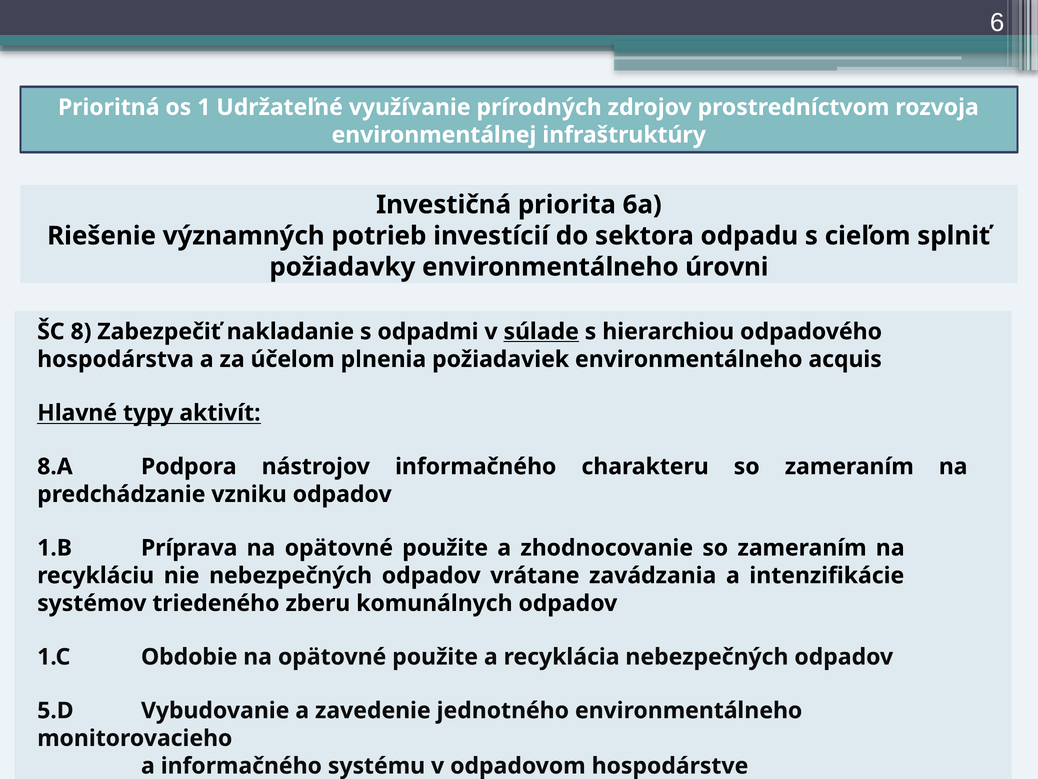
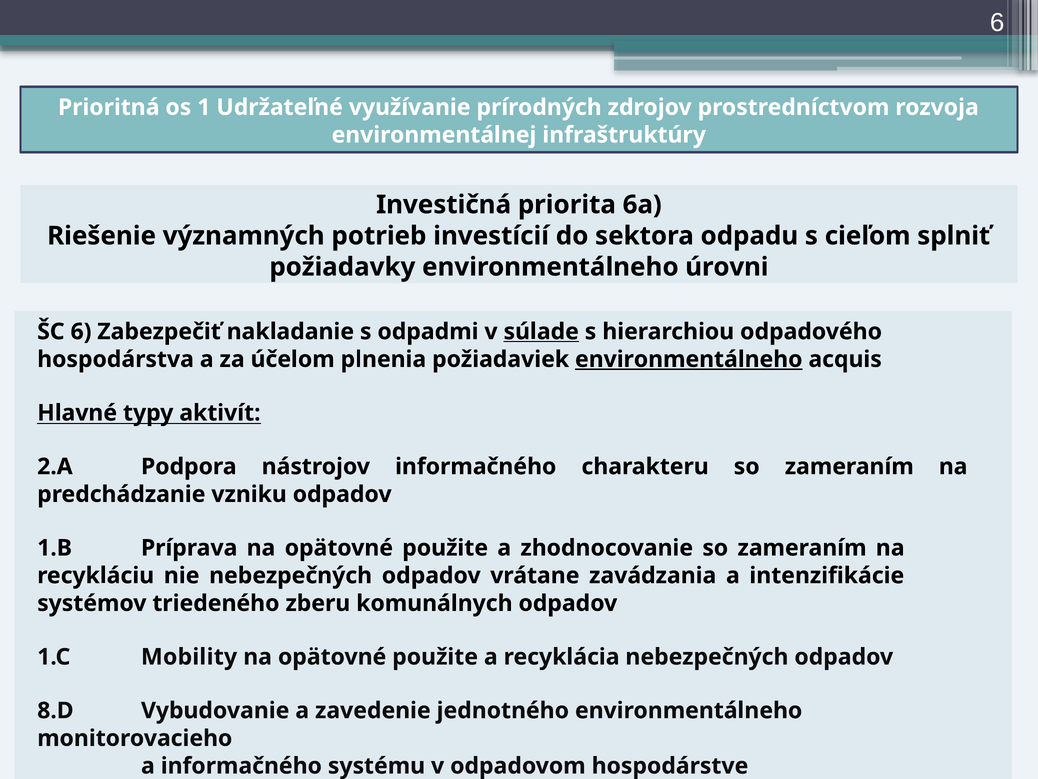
ŠC 8: 8 -> 6
environmentálneho at (689, 359) underline: none -> present
8.A: 8.A -> 2.A
Obdobie: Obdobie -> Mobility
5.D: 5.D -> 8.D
